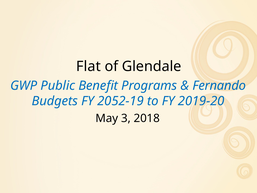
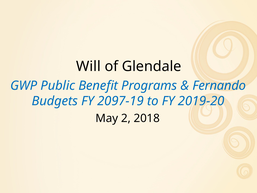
Flat: Flat -> Will
2052-19: 2052-19 -> 2097-19
3: 3 -> 2
